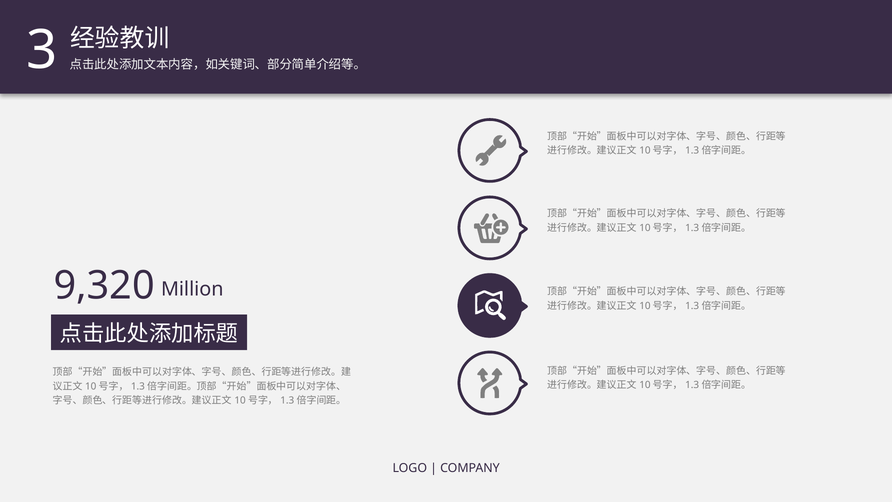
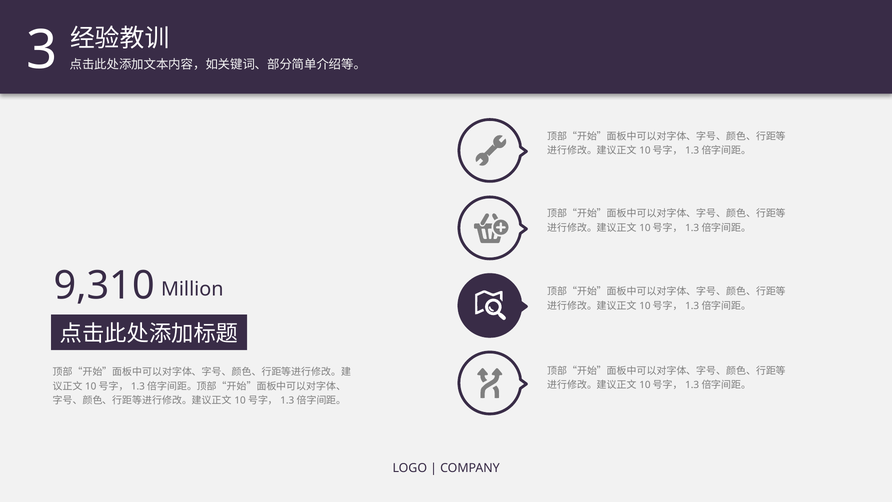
9,320: 9,320 -> 9,310
